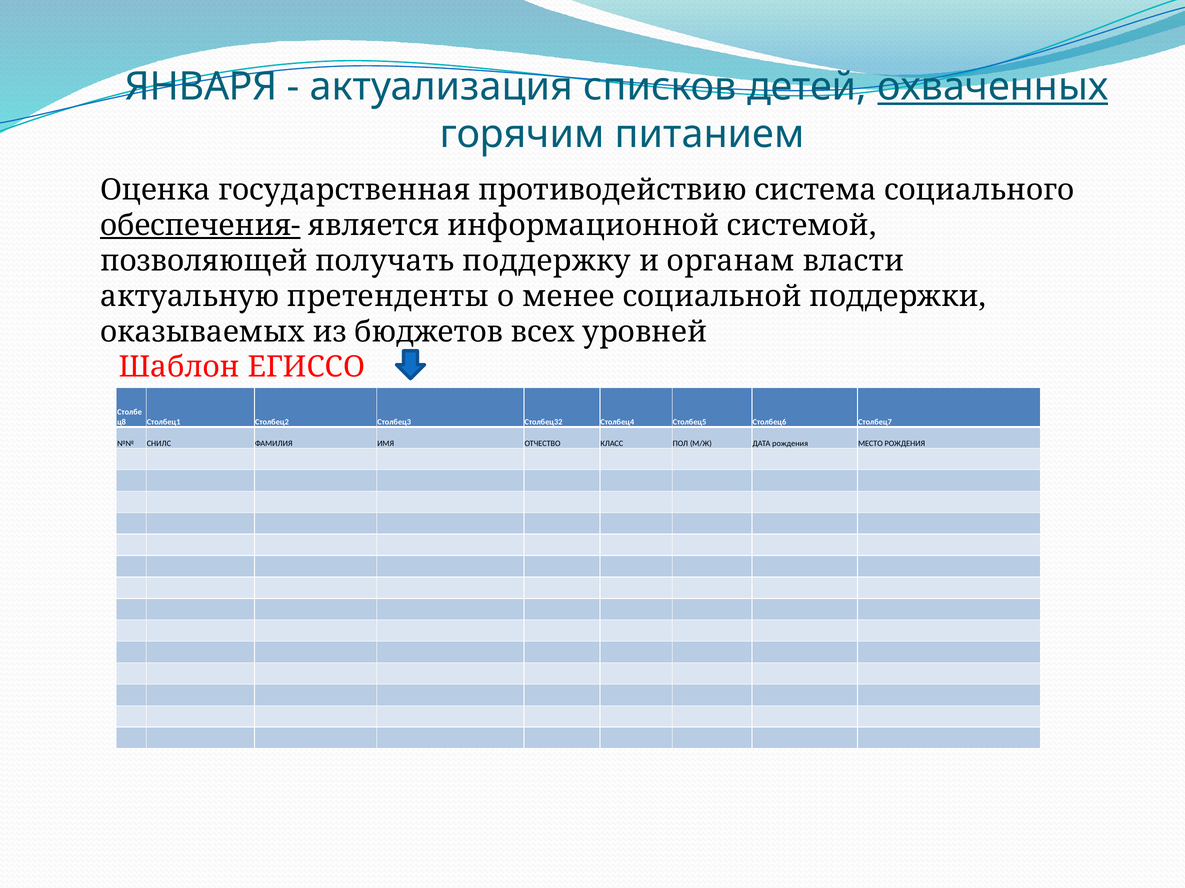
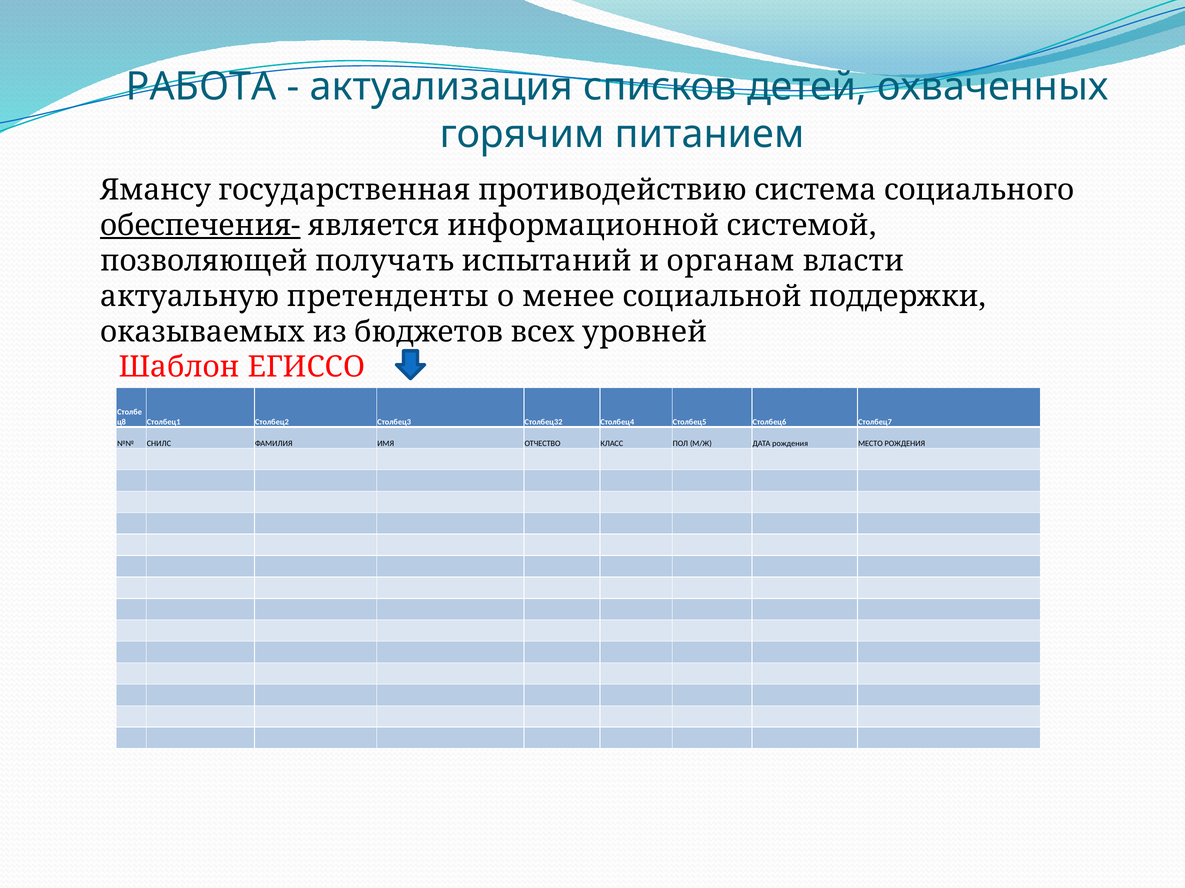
ЯНВАРЯ: ЯНВАРЯ -> РАБОТА
охваченных underline: present -> none
Оценка: Оценка -> Ямансу
поддержку: поддержку -> испытаний
